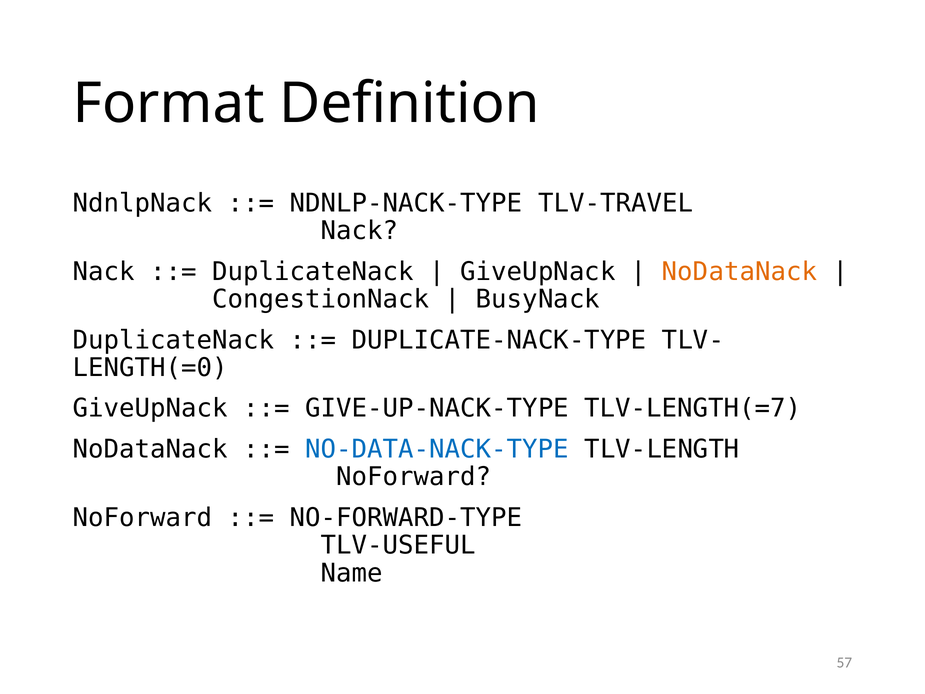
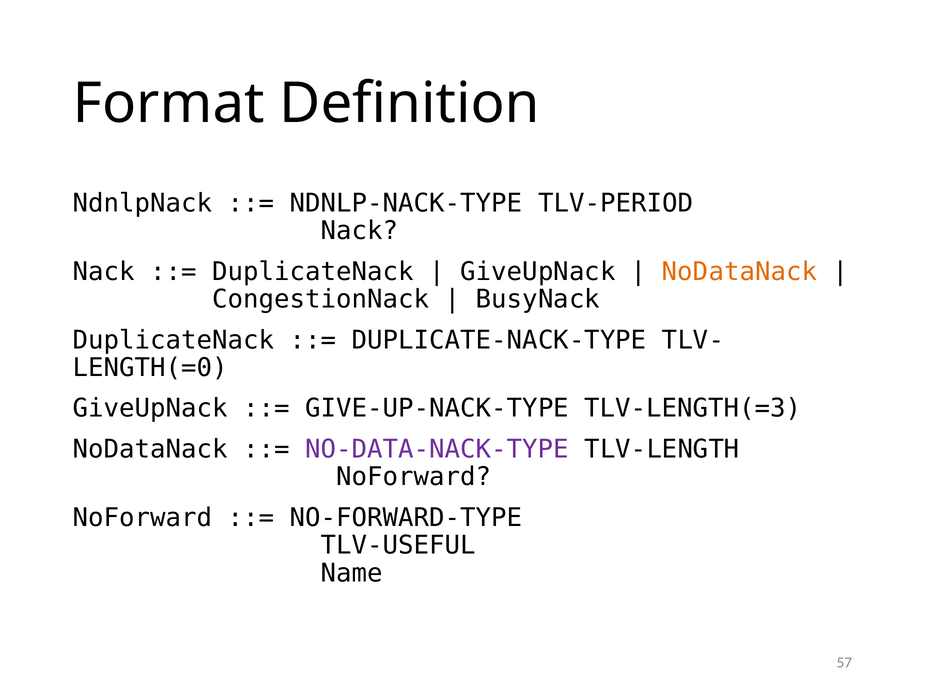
TLV-TRAVEL: TLV-TRAVEL -> TLV-PERIOD
TLV-LENGTH(=7: TLV-LENGTH(=7 -> TLV-LENGTH(=3
NO-DATA-NACK-TYPE colour: blue -> purple
